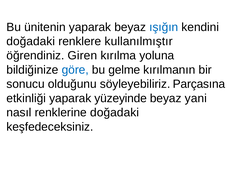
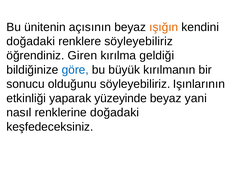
ünitenin yaparak: yaparak -> açısının
ışığın colour: blue -> orange
renklere kullanılmıştır: kullanılmıştır -> söyleyebiliriz
yoluna: yoluna -> geldiği
gelme: gelme -> büyük
Parçasına: Parçasına -> Işınlarının
